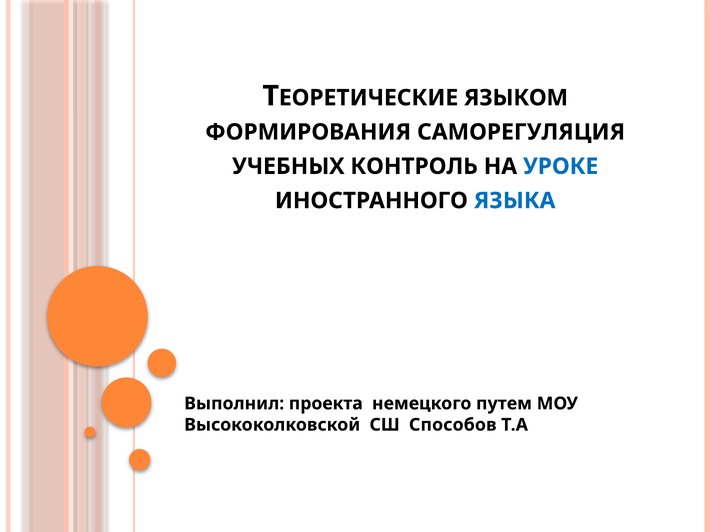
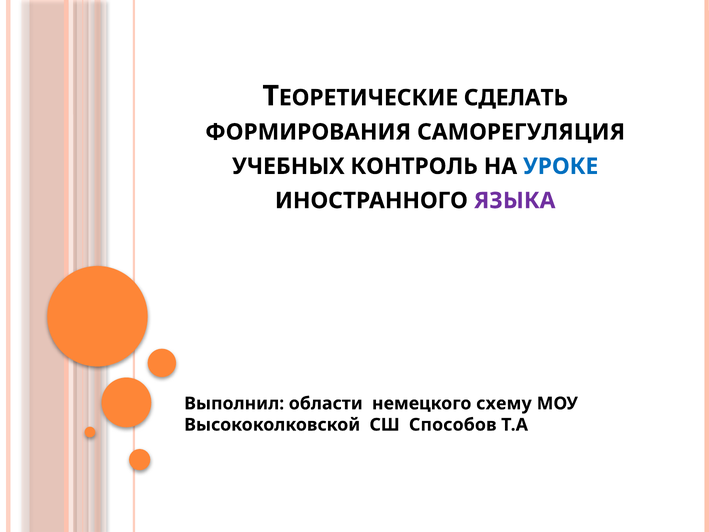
ЯЗЫКОМ: ЯЗЫКОМ -> СДЕЛАТЬ
ЯЗЫКА colour: blue -> purple
проекта: проекта -> области
путем: путем -> схему
